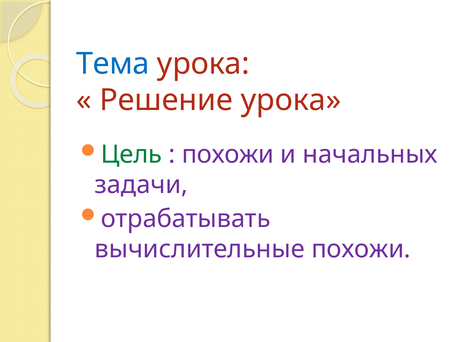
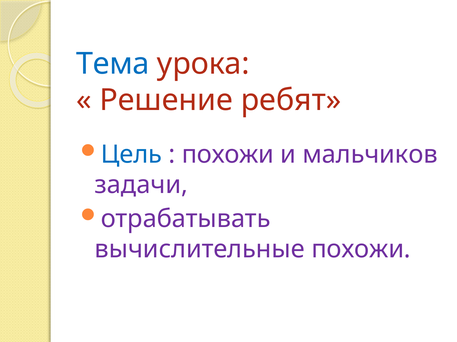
Решение урока: урока -> ребят
Цель colour: green -> blue
начальных: начальных -> мальчиков
